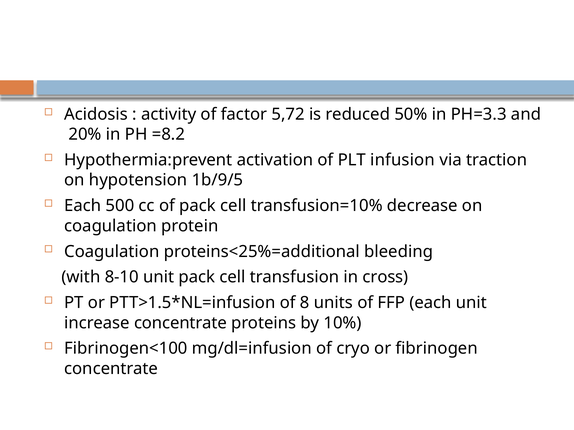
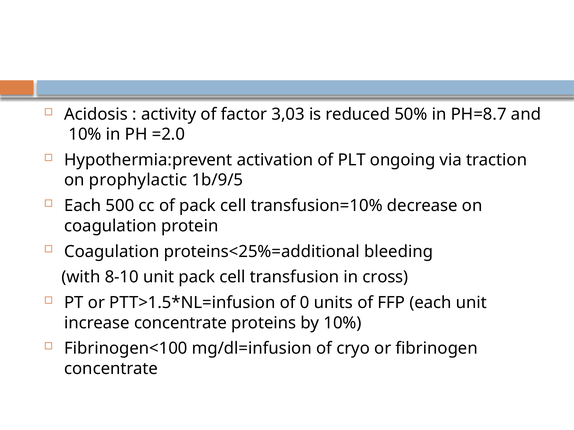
5,72: 5,72 -> 3,03
PH=3.3: PH=3.3 -> PH=8.7
20% at (85, 135): 20% -> 10%
=8.2: =8.2 -> =2.0
infusion: infusion -> ongoing
hypotension: hypotension -> prophylactic
8: 8 -> 0
